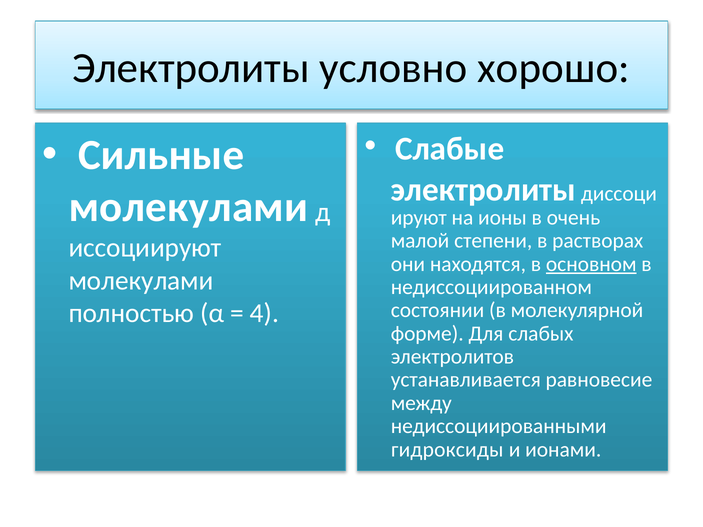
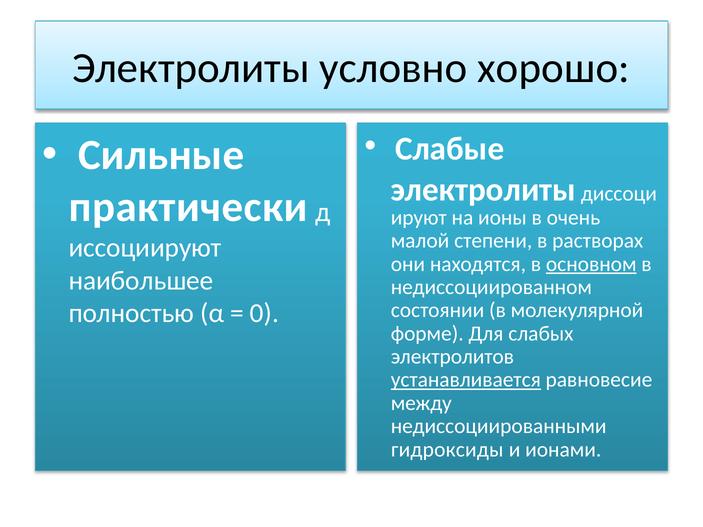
молекулами at (188, 207): молекулами -> практически
молекулами at (141, 281): молекулами -> наибольшее
4: 4 -> 0
устанавливается underline: none -> present
